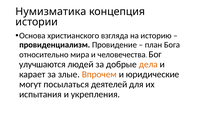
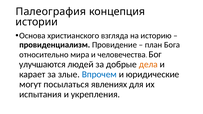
Нумизматика: Нумизматика -> Палеография
Впрочем colour: orange -> blue
деятелей: деятелей -> явлениях
